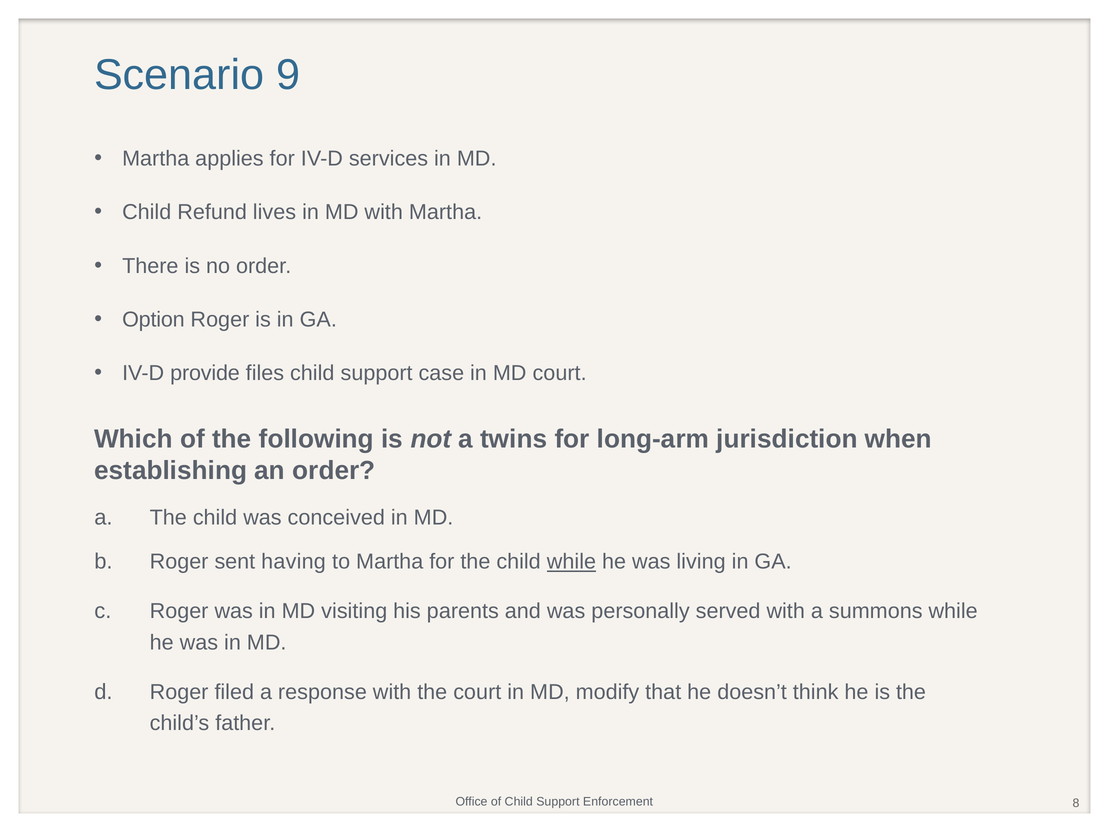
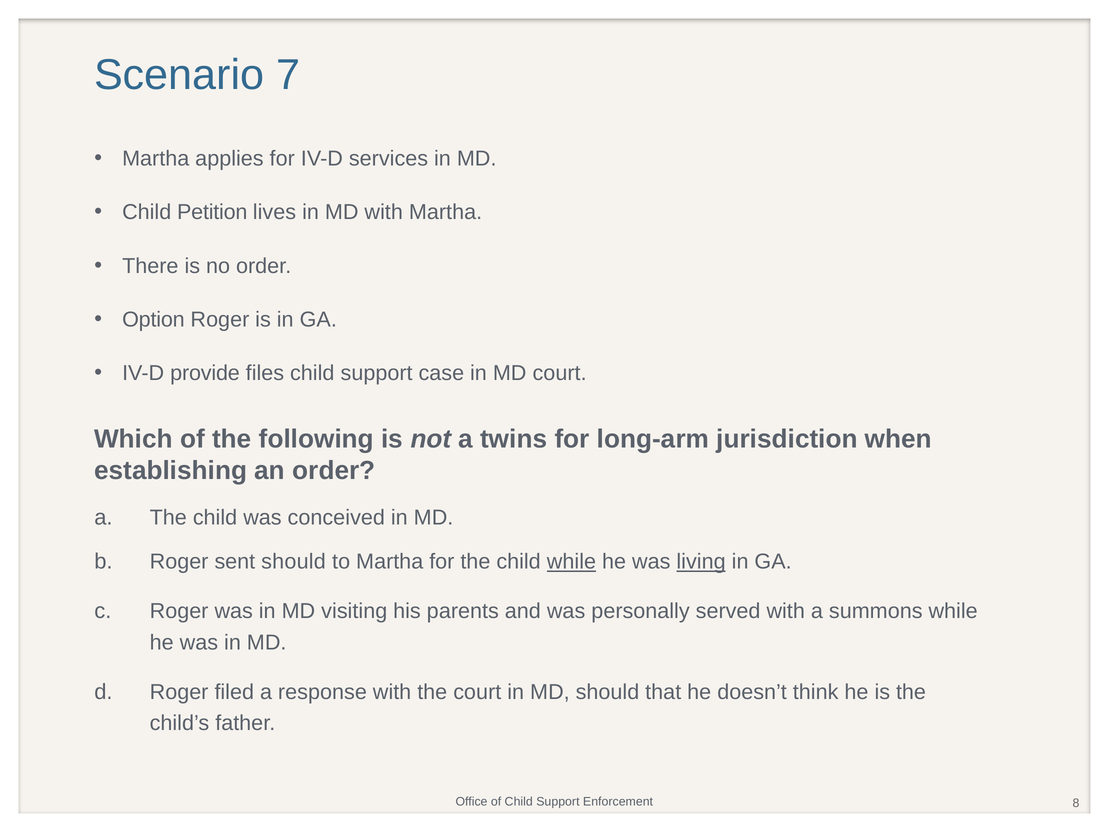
9: 9 -> 7
Refund: Refund -> Petition
sent having: having -> should
living underline: none -> present
MD modify: modify -> should
